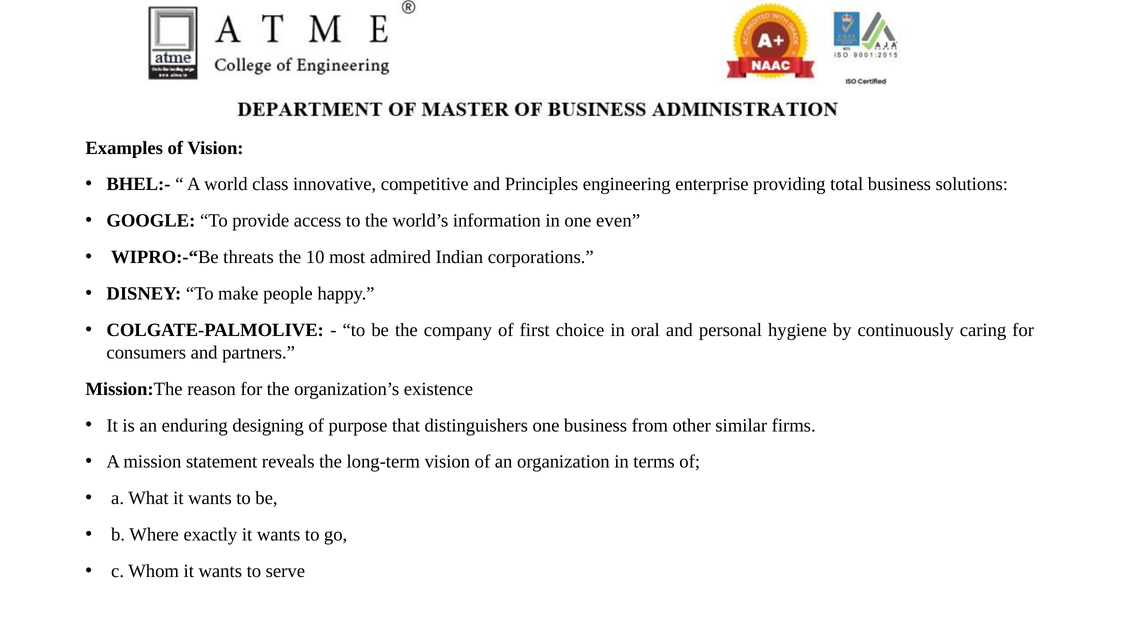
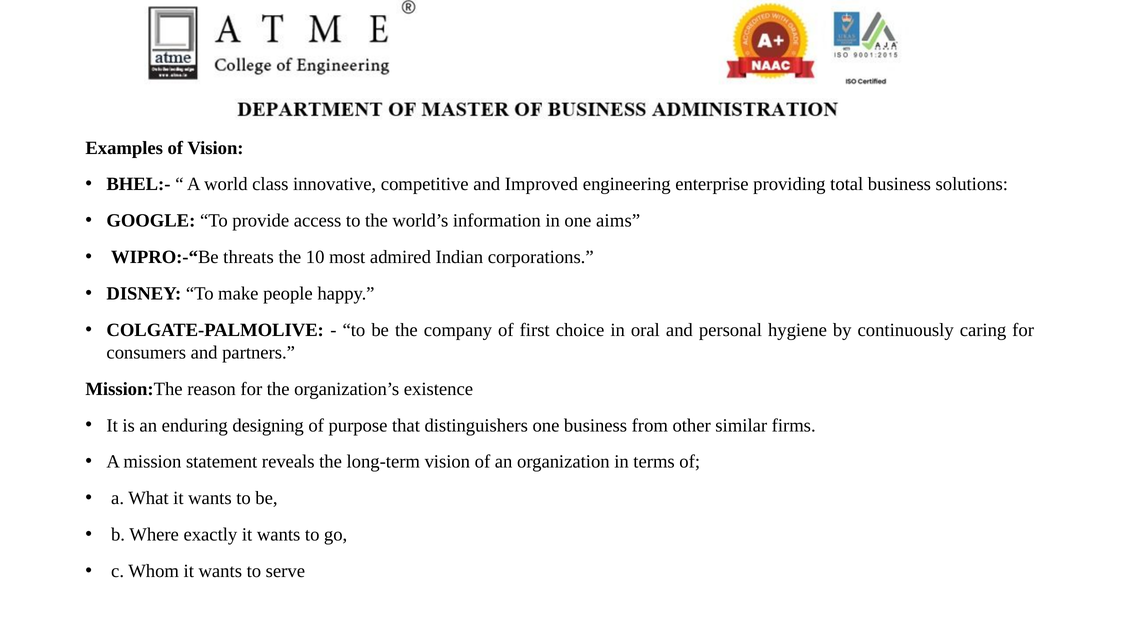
Principles: Principles -> Improved
even: even -> aims
